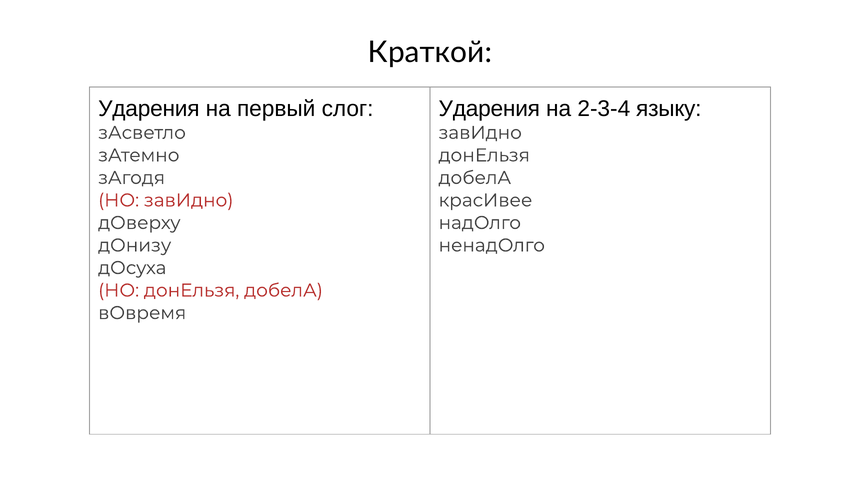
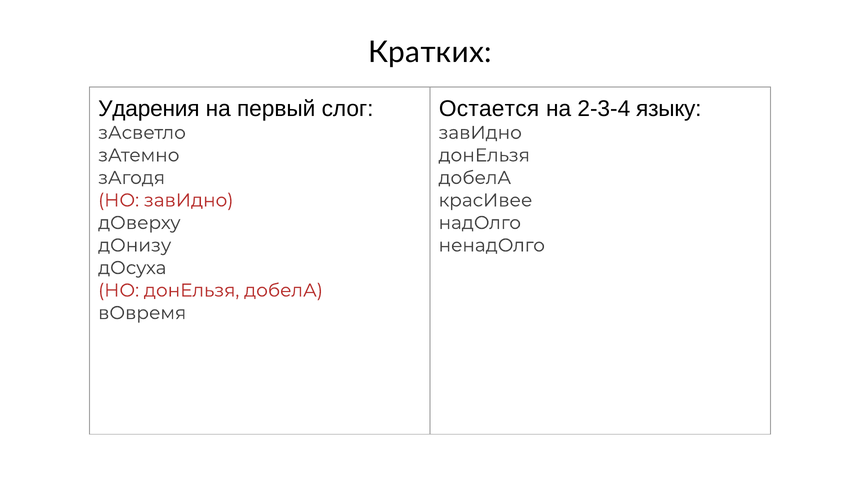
Краткой: Краткой -> Кратких
Ударения at (489, 109): Ударения -> Остается
